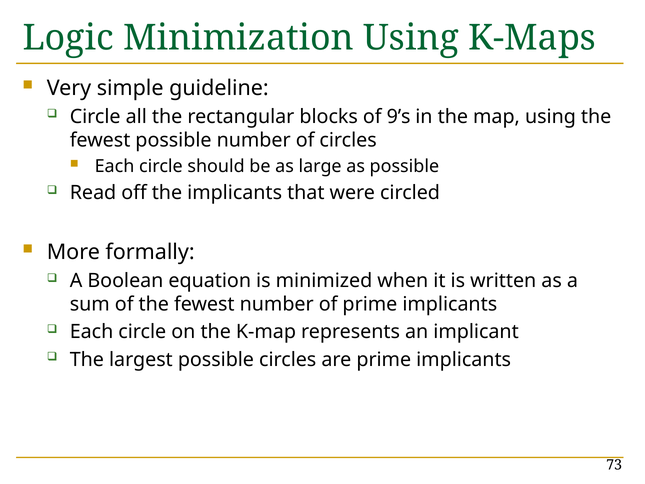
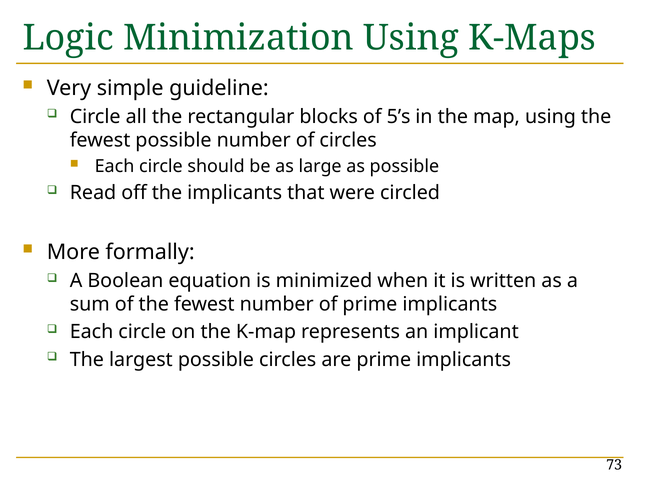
9’s: 9’s -> 5’s
